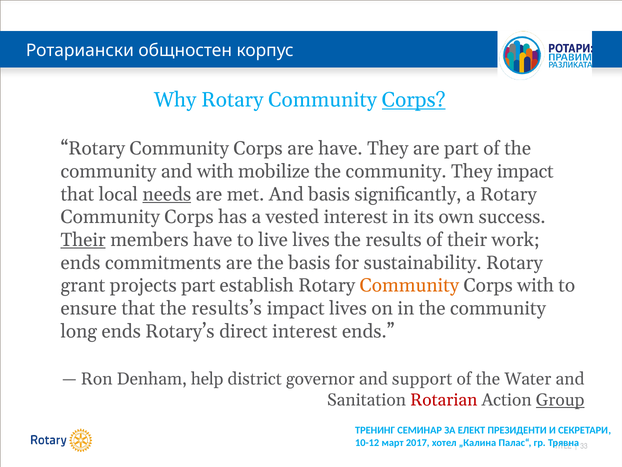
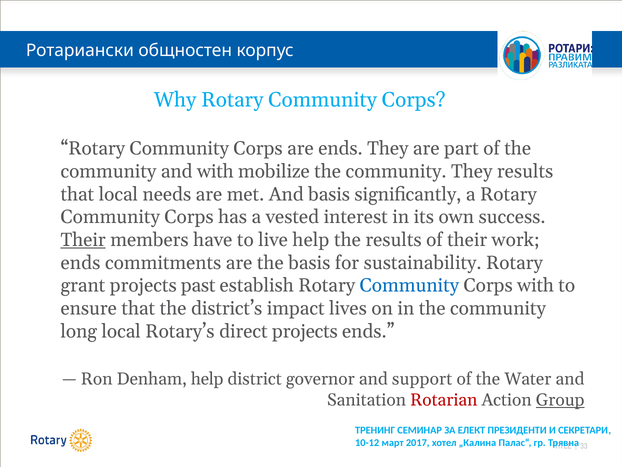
Corps at (414, 100) underline: present -> none
are have: have -> ends
They impact: impact -> results
needs underline: present -> none
live lives: lives -> help
projects part: part -> past
Community at (409, 285) colour: orange -> blue
results’s: results’s -> district’s
long ends: ends -> local
direct interest: interest -> projects
